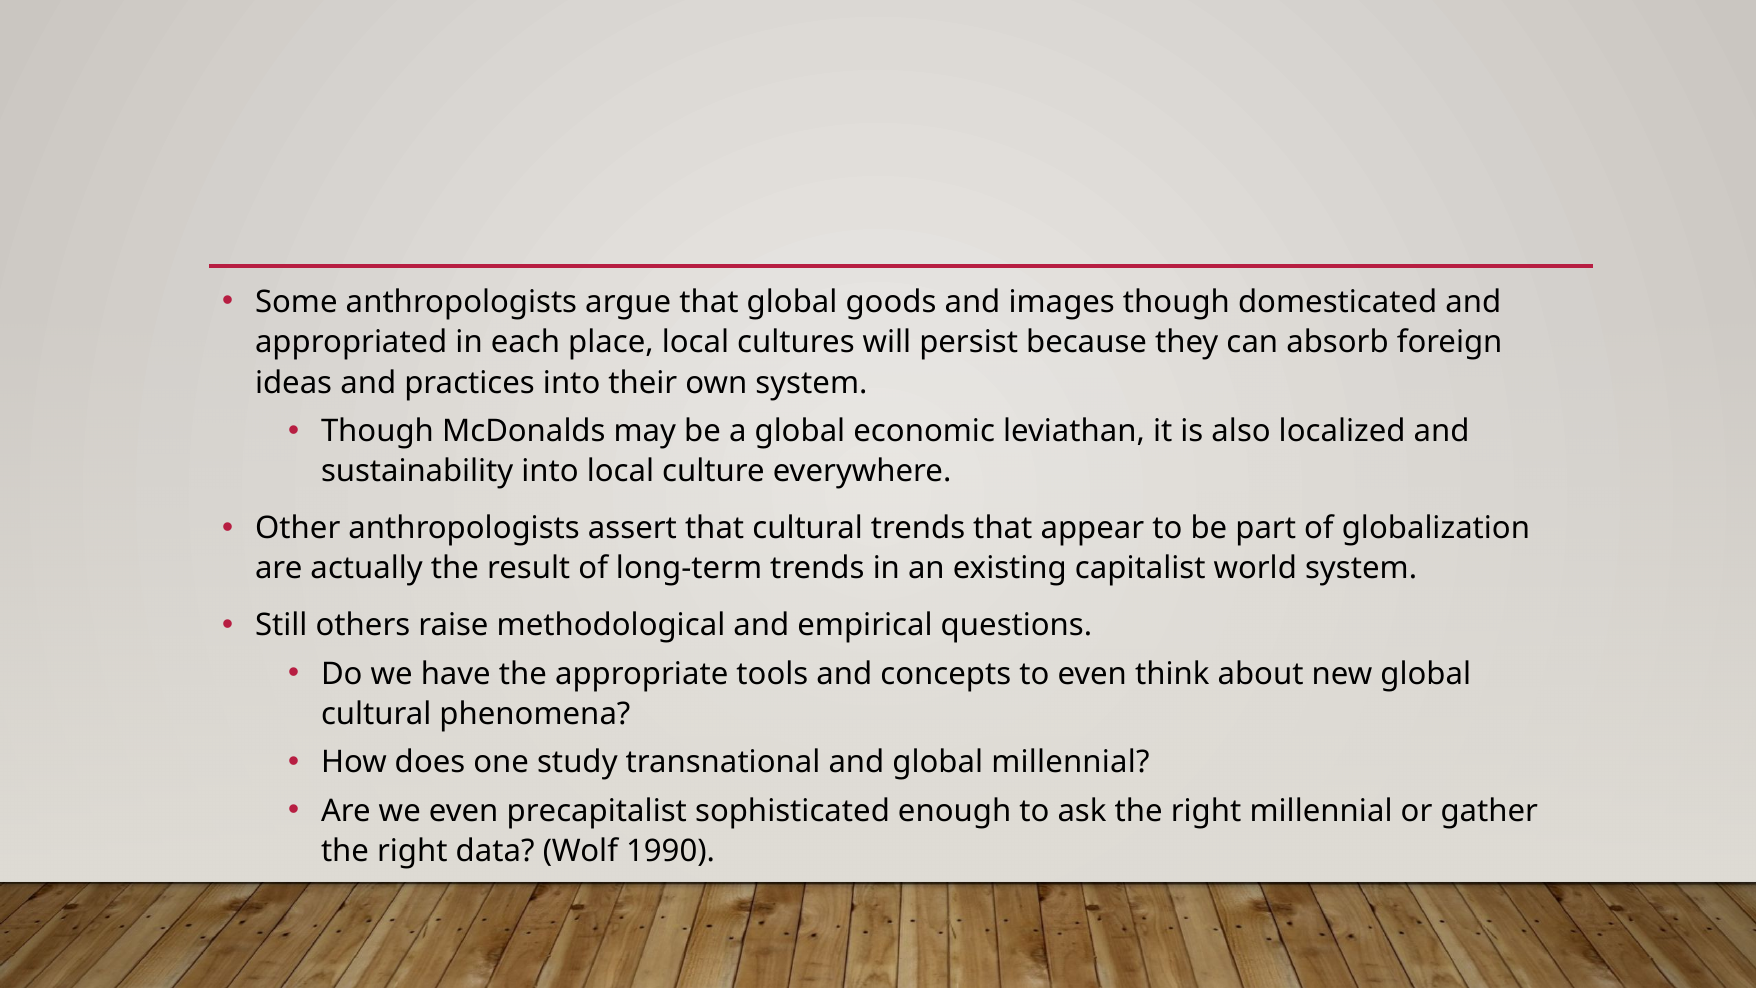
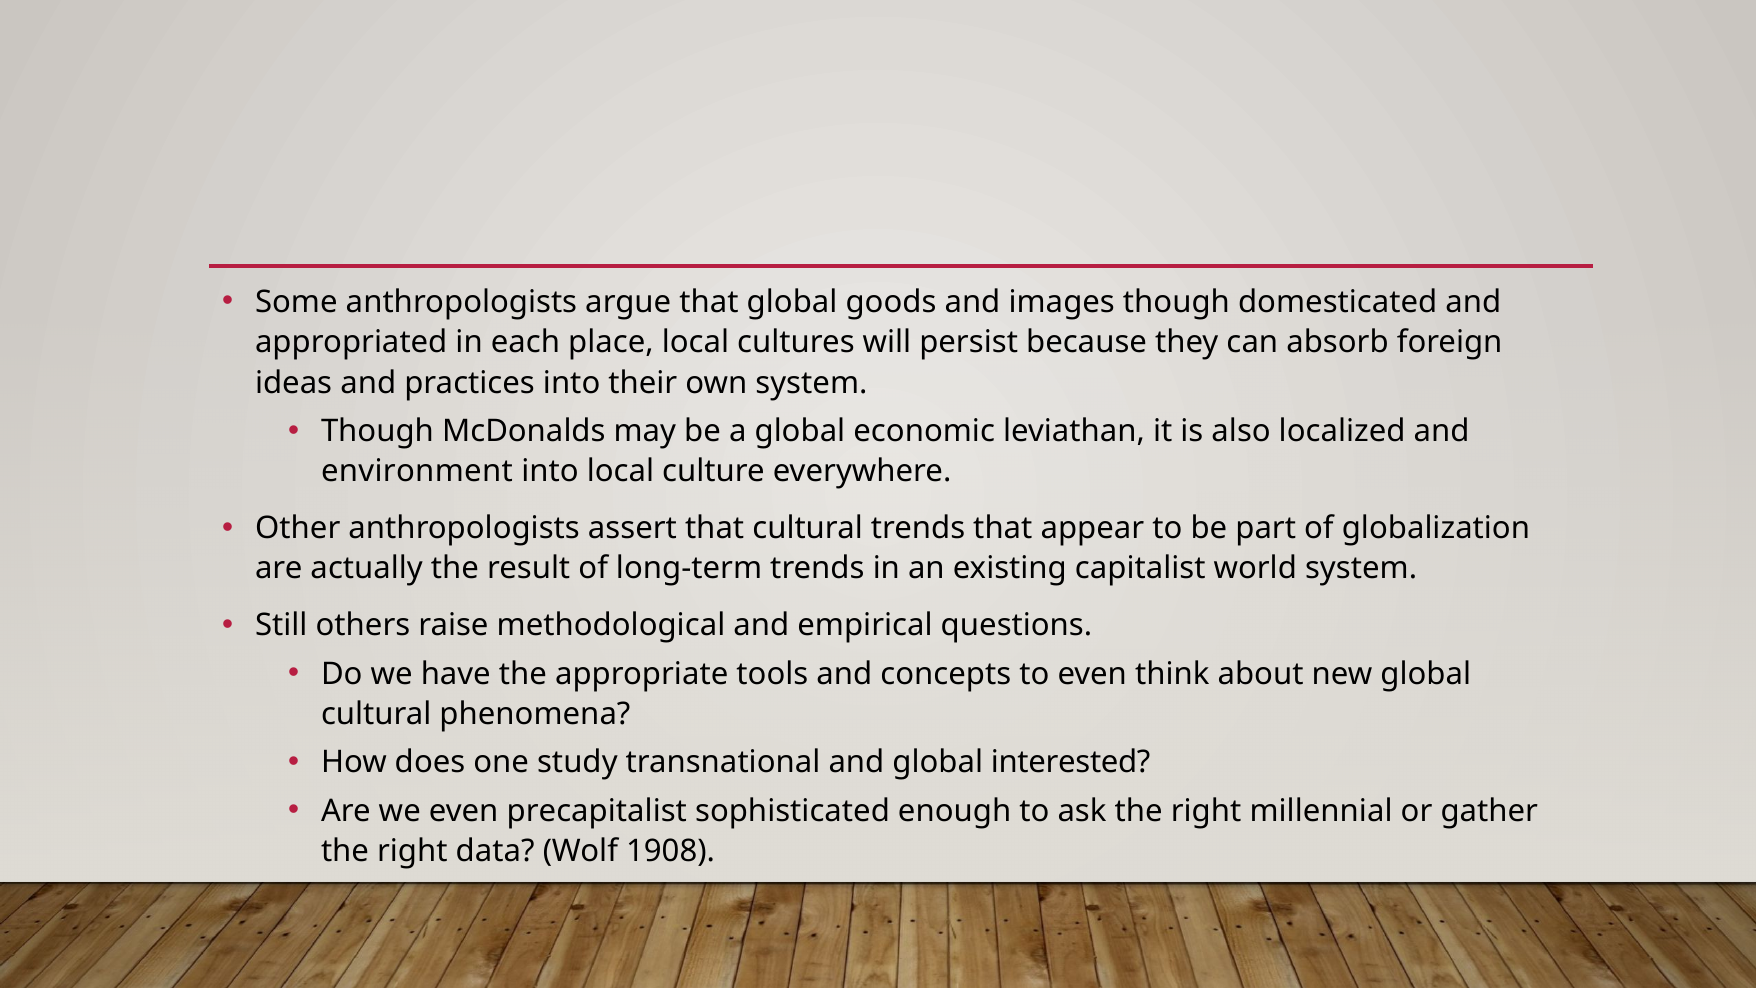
sustainability: sustainability -> environment
global millennial: millennial -> interested
1990: 1990 -> 1908
